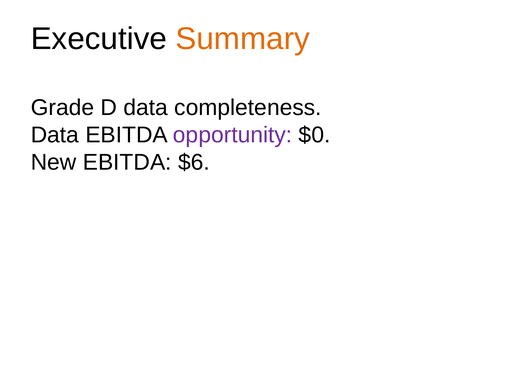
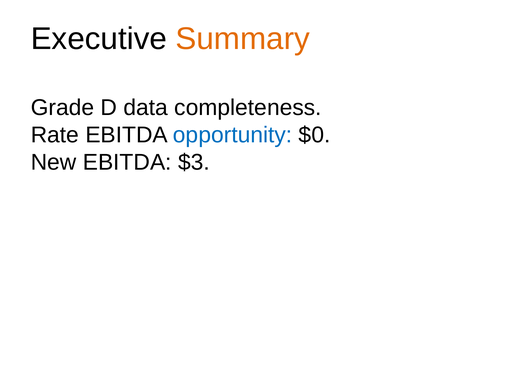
Data at (55, 135): Data -> Rate
opportunity colour: purple -> blue
$6: $6 -> $3
